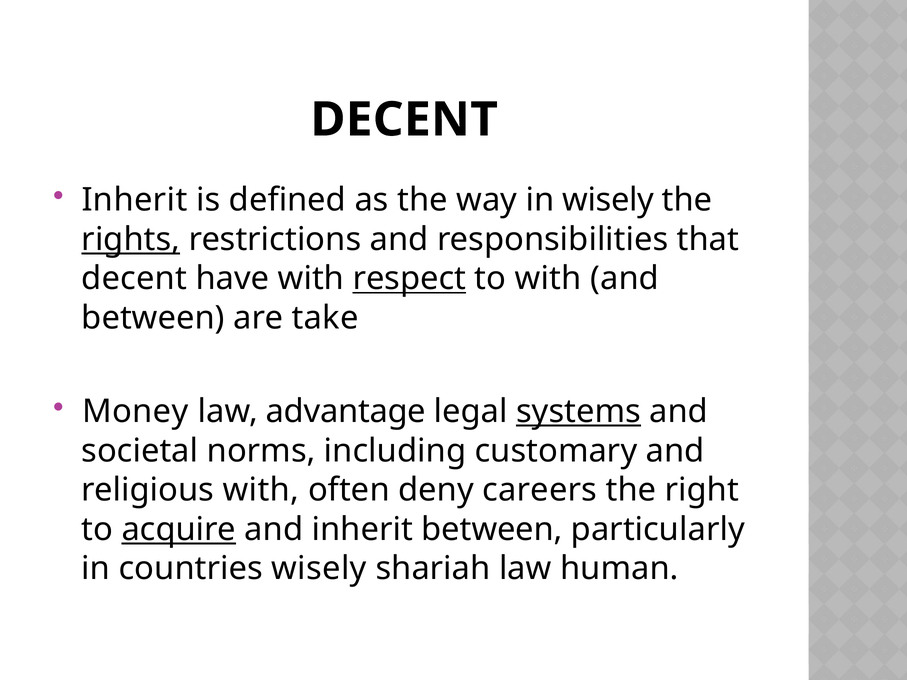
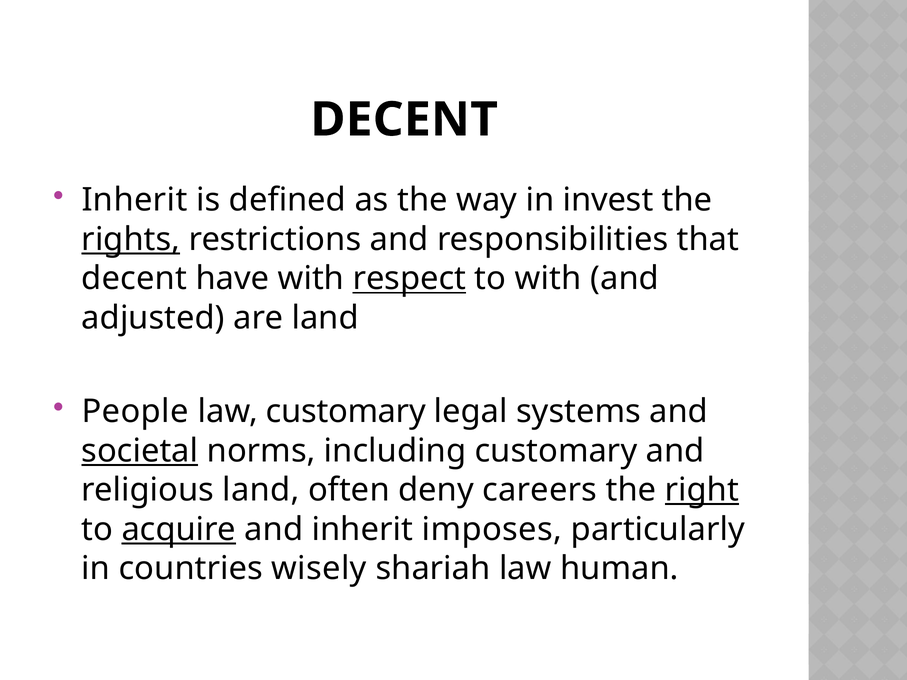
in wisely: wisely -> invest
between at (153, 318): between -> adjusted
are take: take -> land
Money: Money -> People
law advantage: advantage -> customary
systems underline: present -> none
societal underline: none -> present
religious with: with -> land
right underline: none -> present
inherit between: between -> imposes
